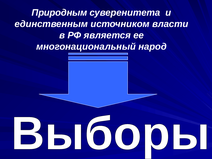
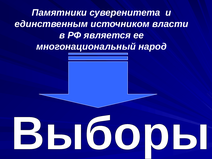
Природным: Природным -> Памятники
